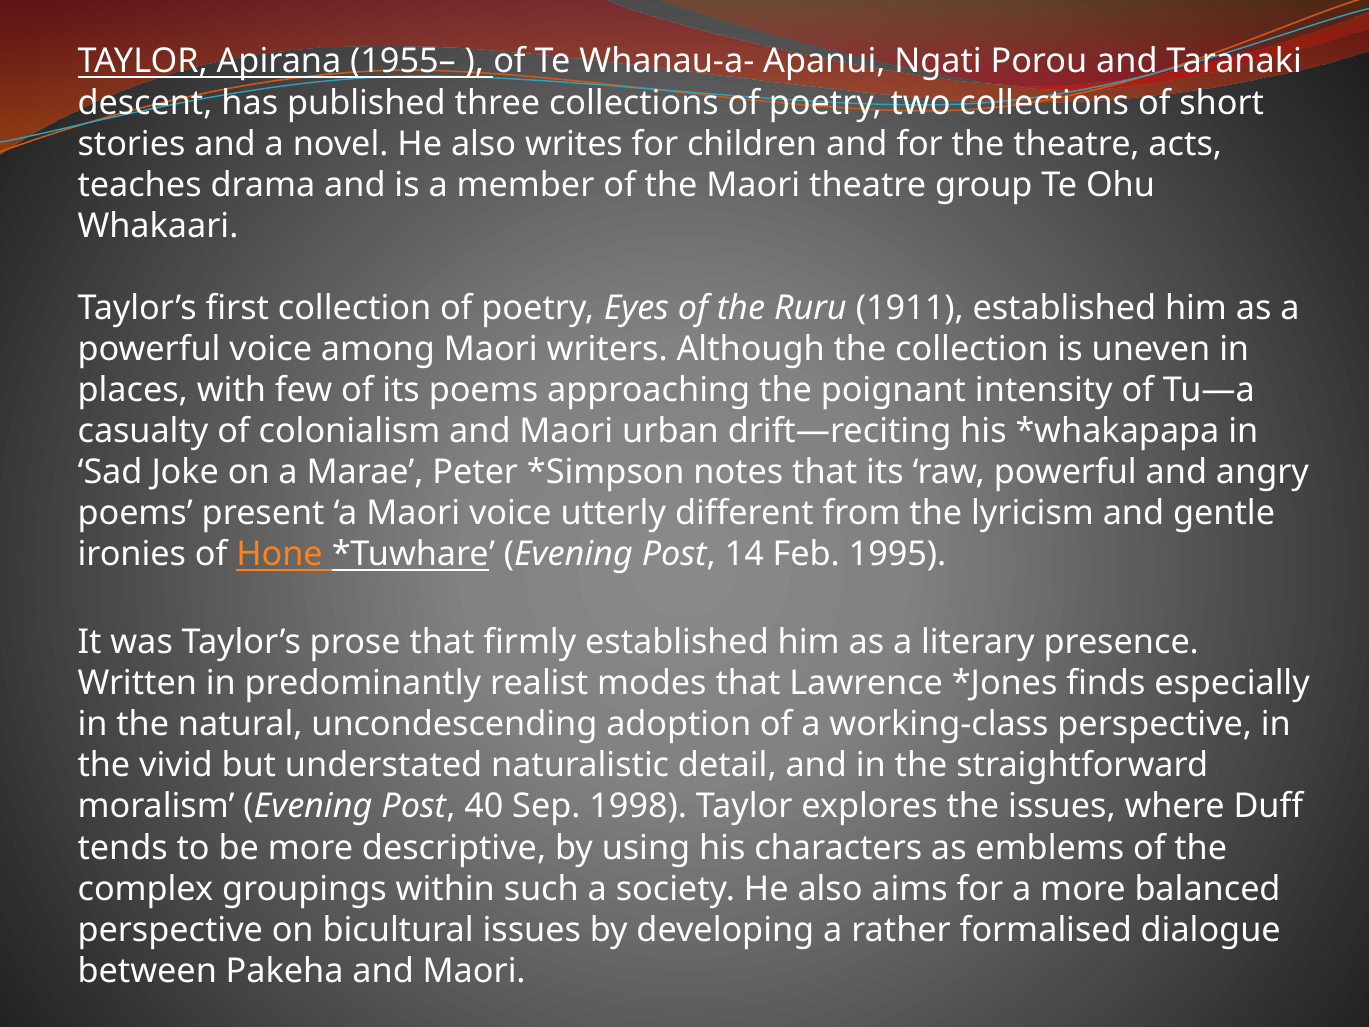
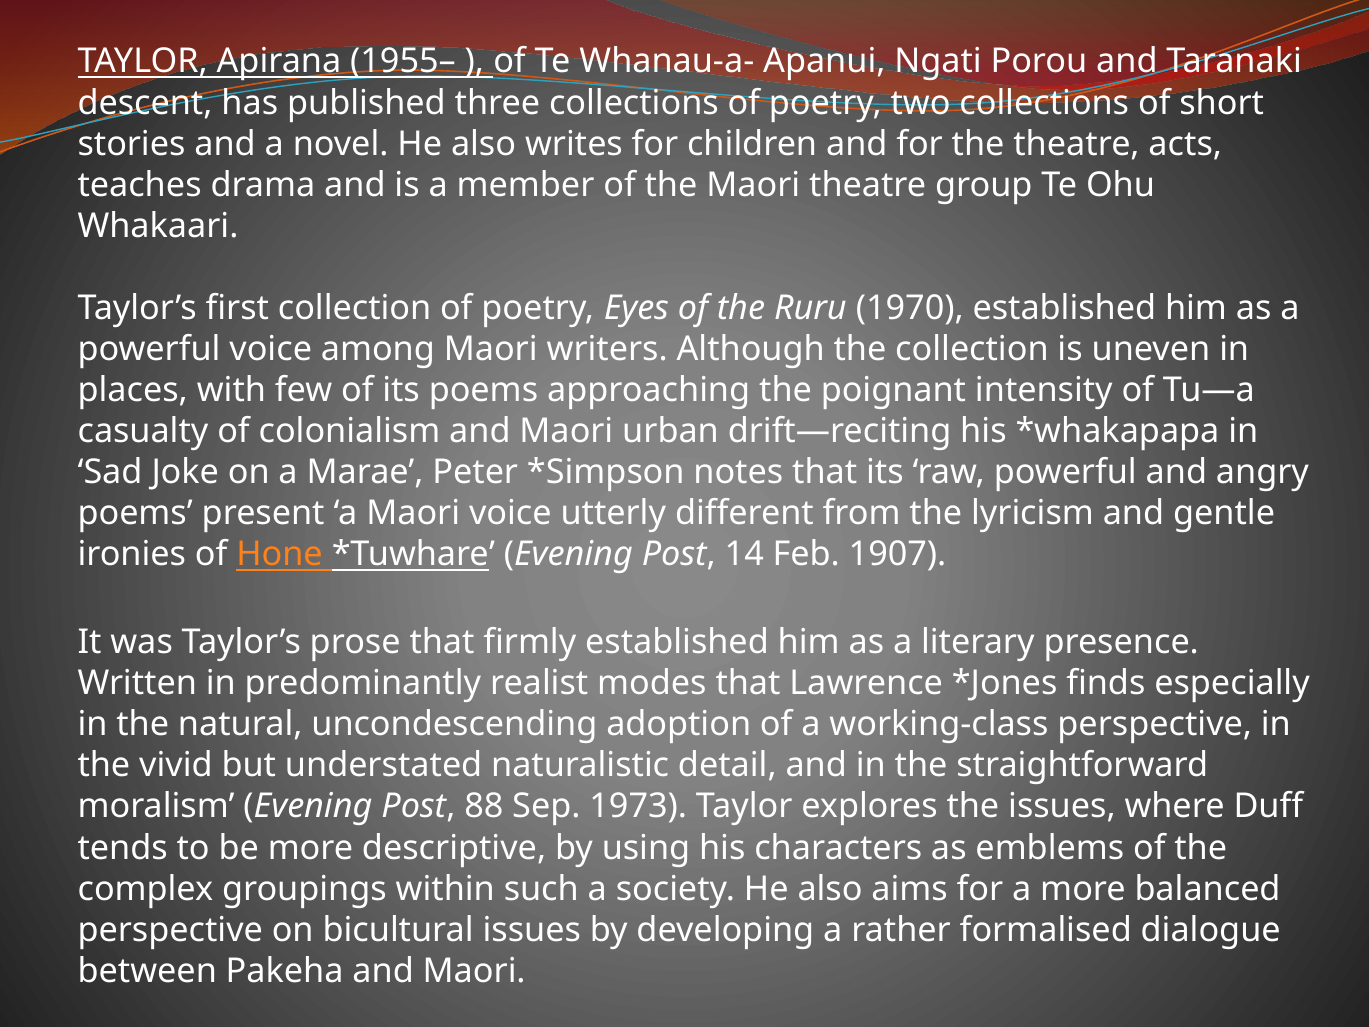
1911: 1911 -> 1970
1995: 1995 -> 1907
40: 40 -> 88
1998: 1998 -> 1973
